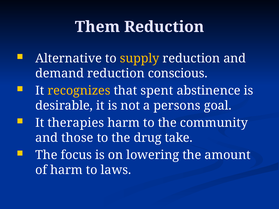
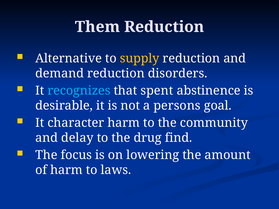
conscious: conscious -> disorders
recognizes colour: yellow -> light blue
therapies: therapies -> character
those: those -> delay
take: take -> find
